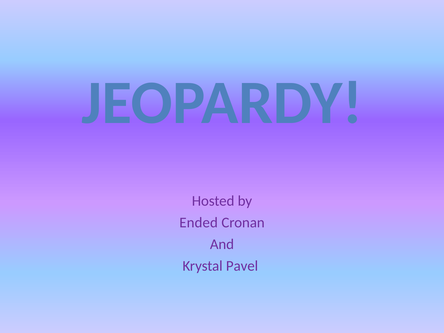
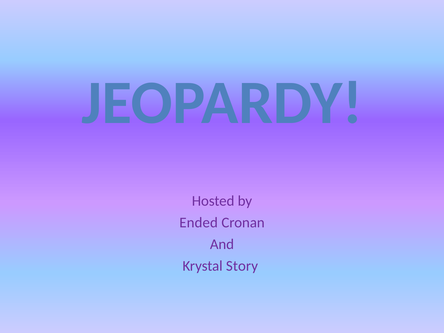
Pavel: Pavel -> Story
